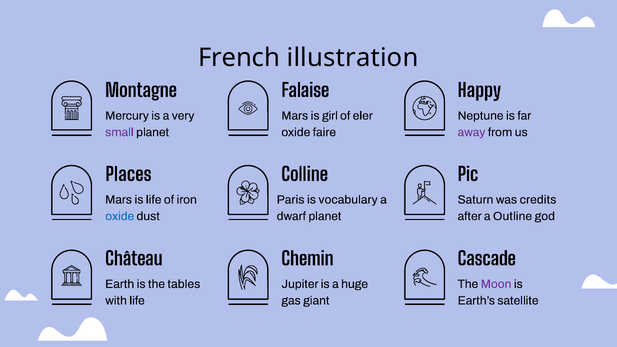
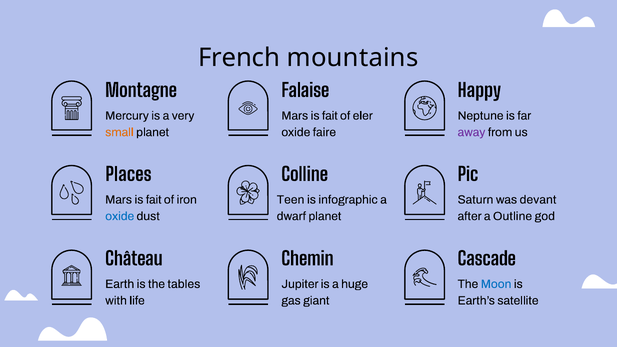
illustration: illustration -> mountains
girl at (330, 116): girl -> fait
small colour: purple -> orange
life at (154, 200): life -> fait
Paris: Paris -> Teen
vocabulary: vocabulary -> infographic
credits: credits -> devant
Moon colour: purple -> blue
